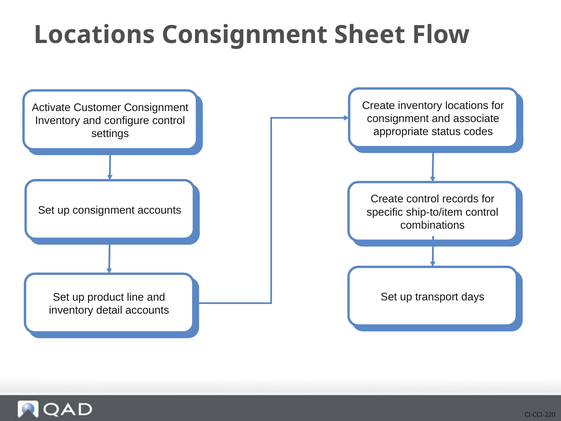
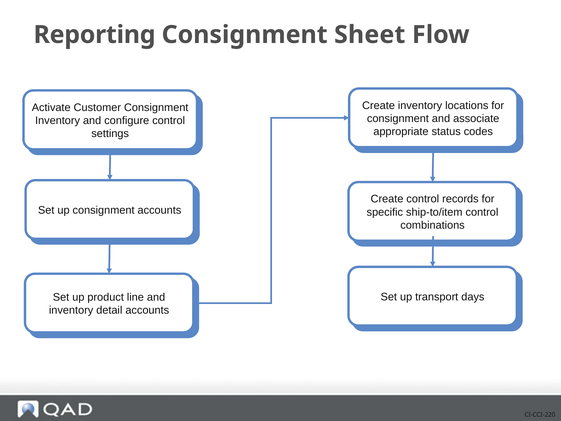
Locations at (94, 35): Locations -> Reporting
